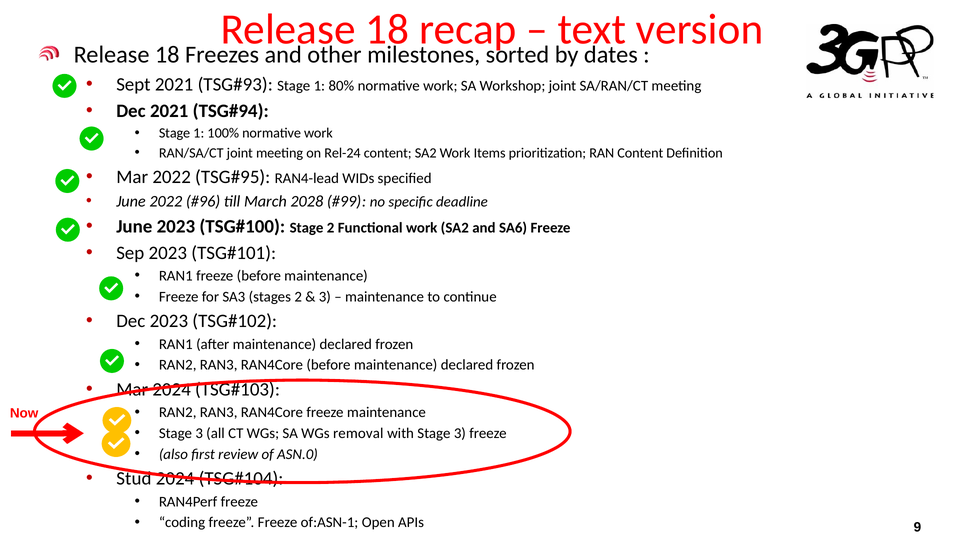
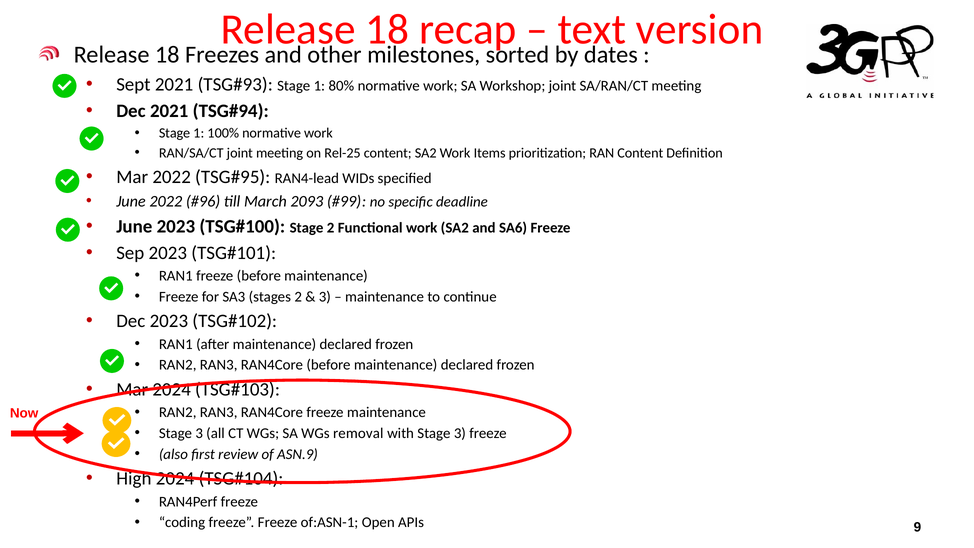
Rel-24: Rel-24 -> Rel-25
2028: 2028 -> 2093
ASN.0: ASN.0 -> ASN.9
Stud: Stud -> High
